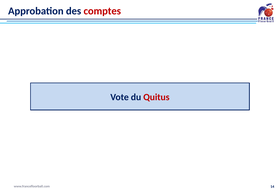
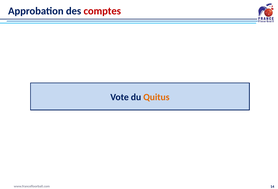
Quitus colour: red -> orange
